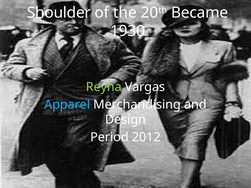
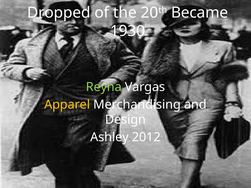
Shoulder: Shoulder -> Dropped
Apparel colour: light blue -> yellow
Period: Period -> Ashley
